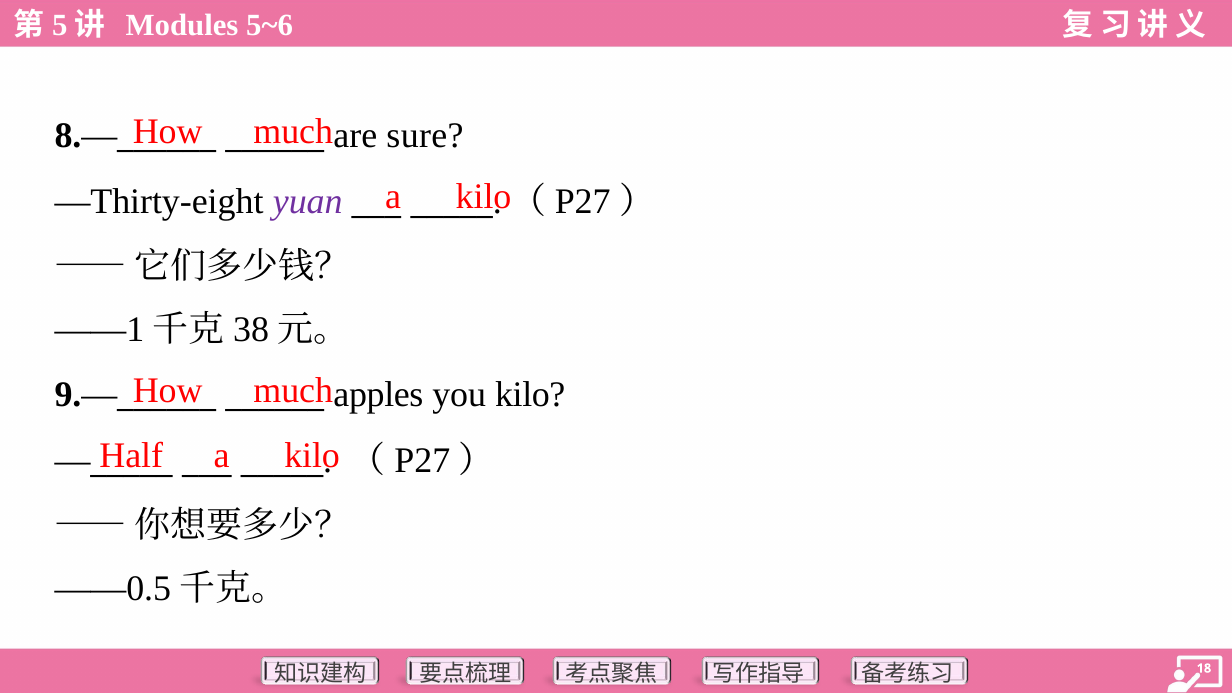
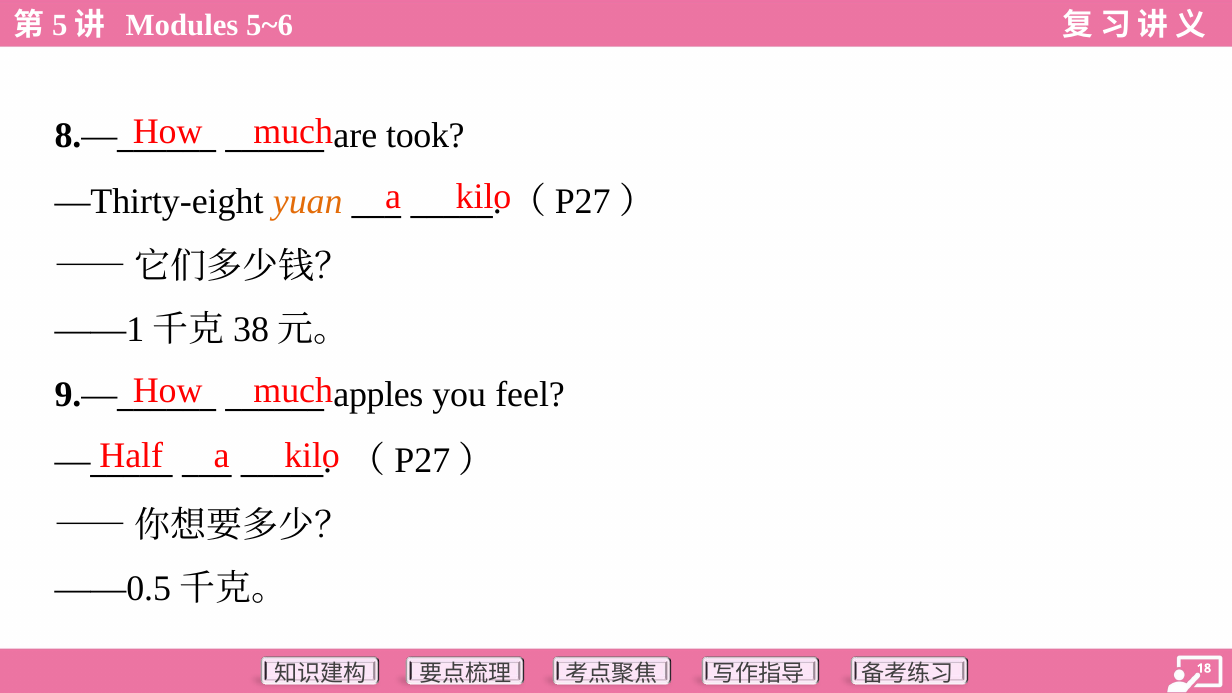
sure: sure -> took
yuan colour: purple -> orange
you kilo: kilo -> feel
